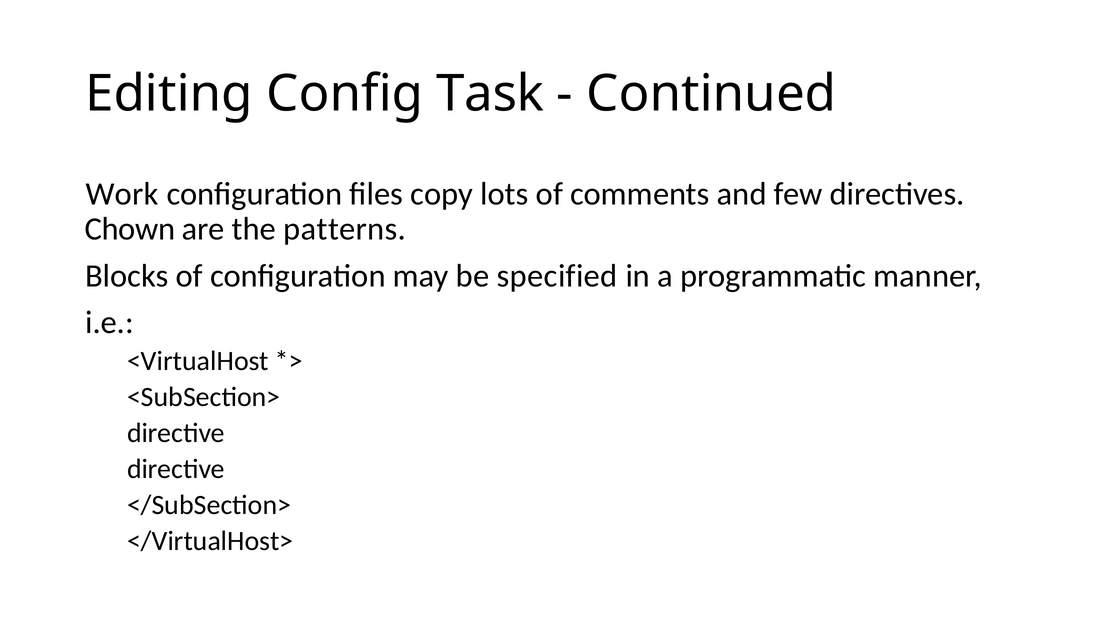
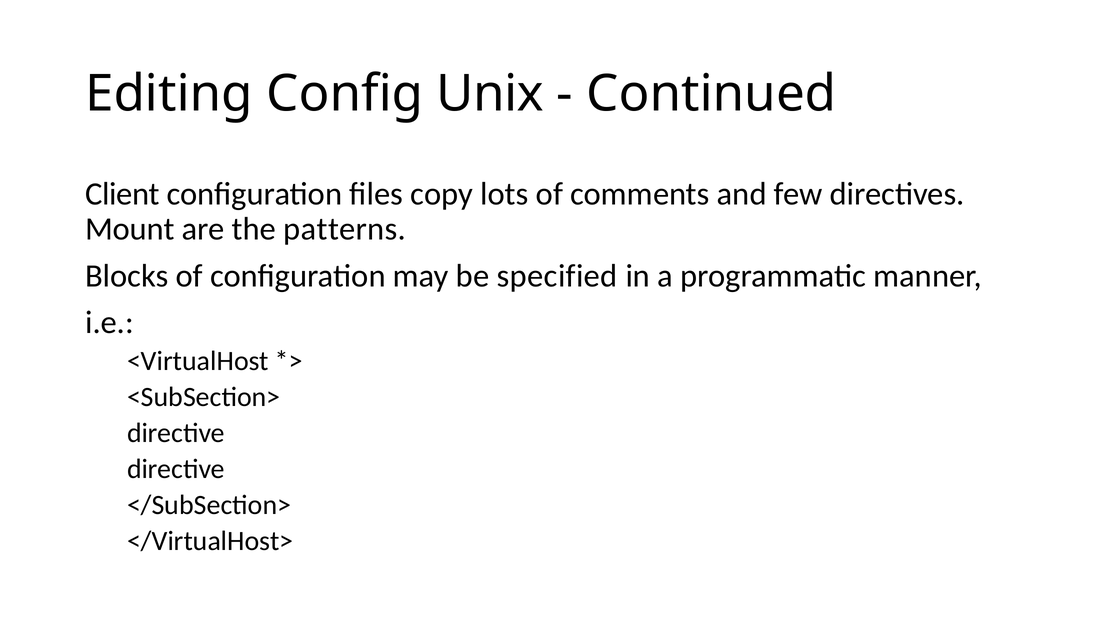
Task: Task -> Unix
Work: Work -> Client
Chown: Chown -> Mount
